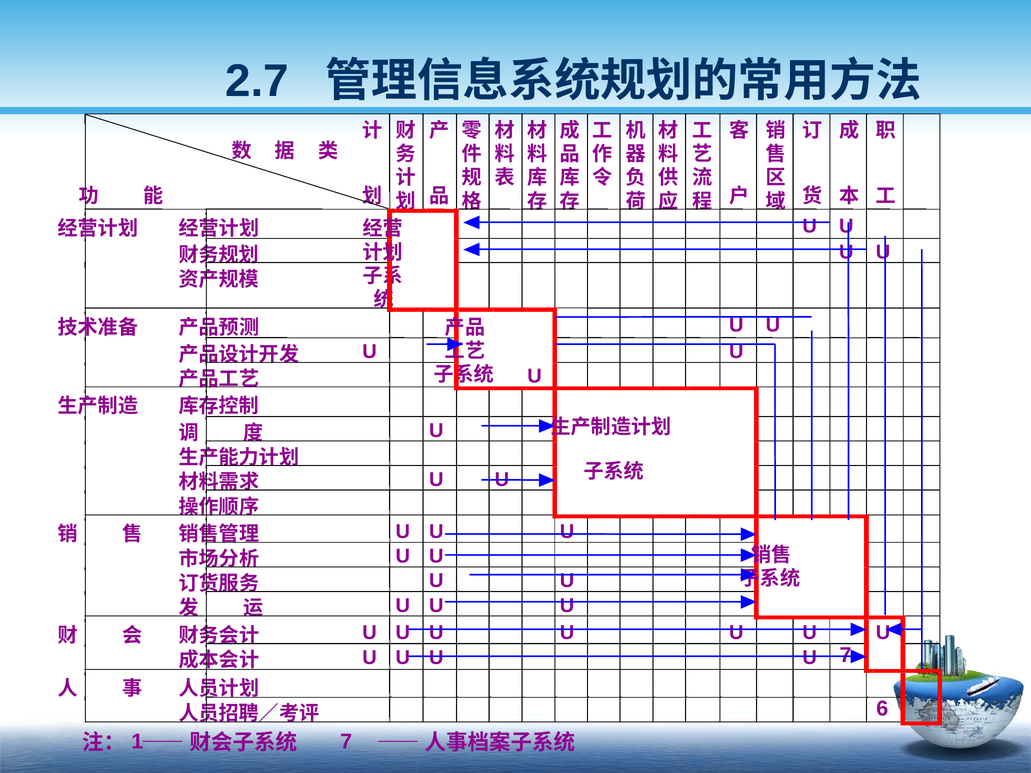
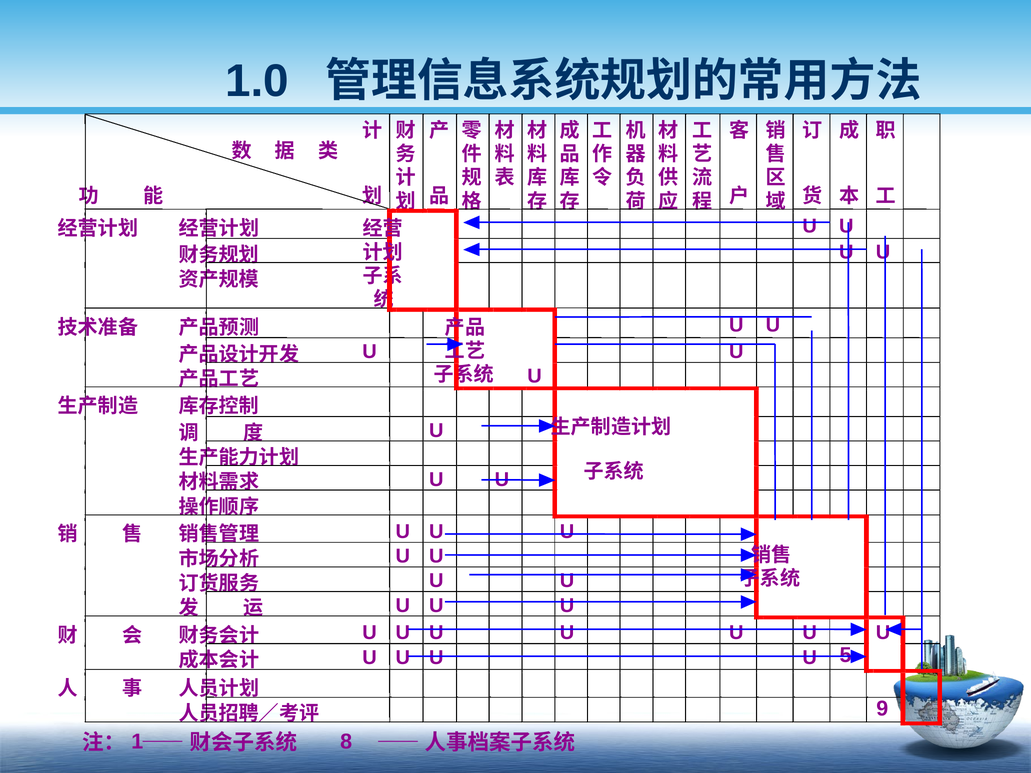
2.7: 2.7 -> 1.0
U 7: 7 -> 5
6: 6 -> 9
7 at (346, 742): 7 -> 8
